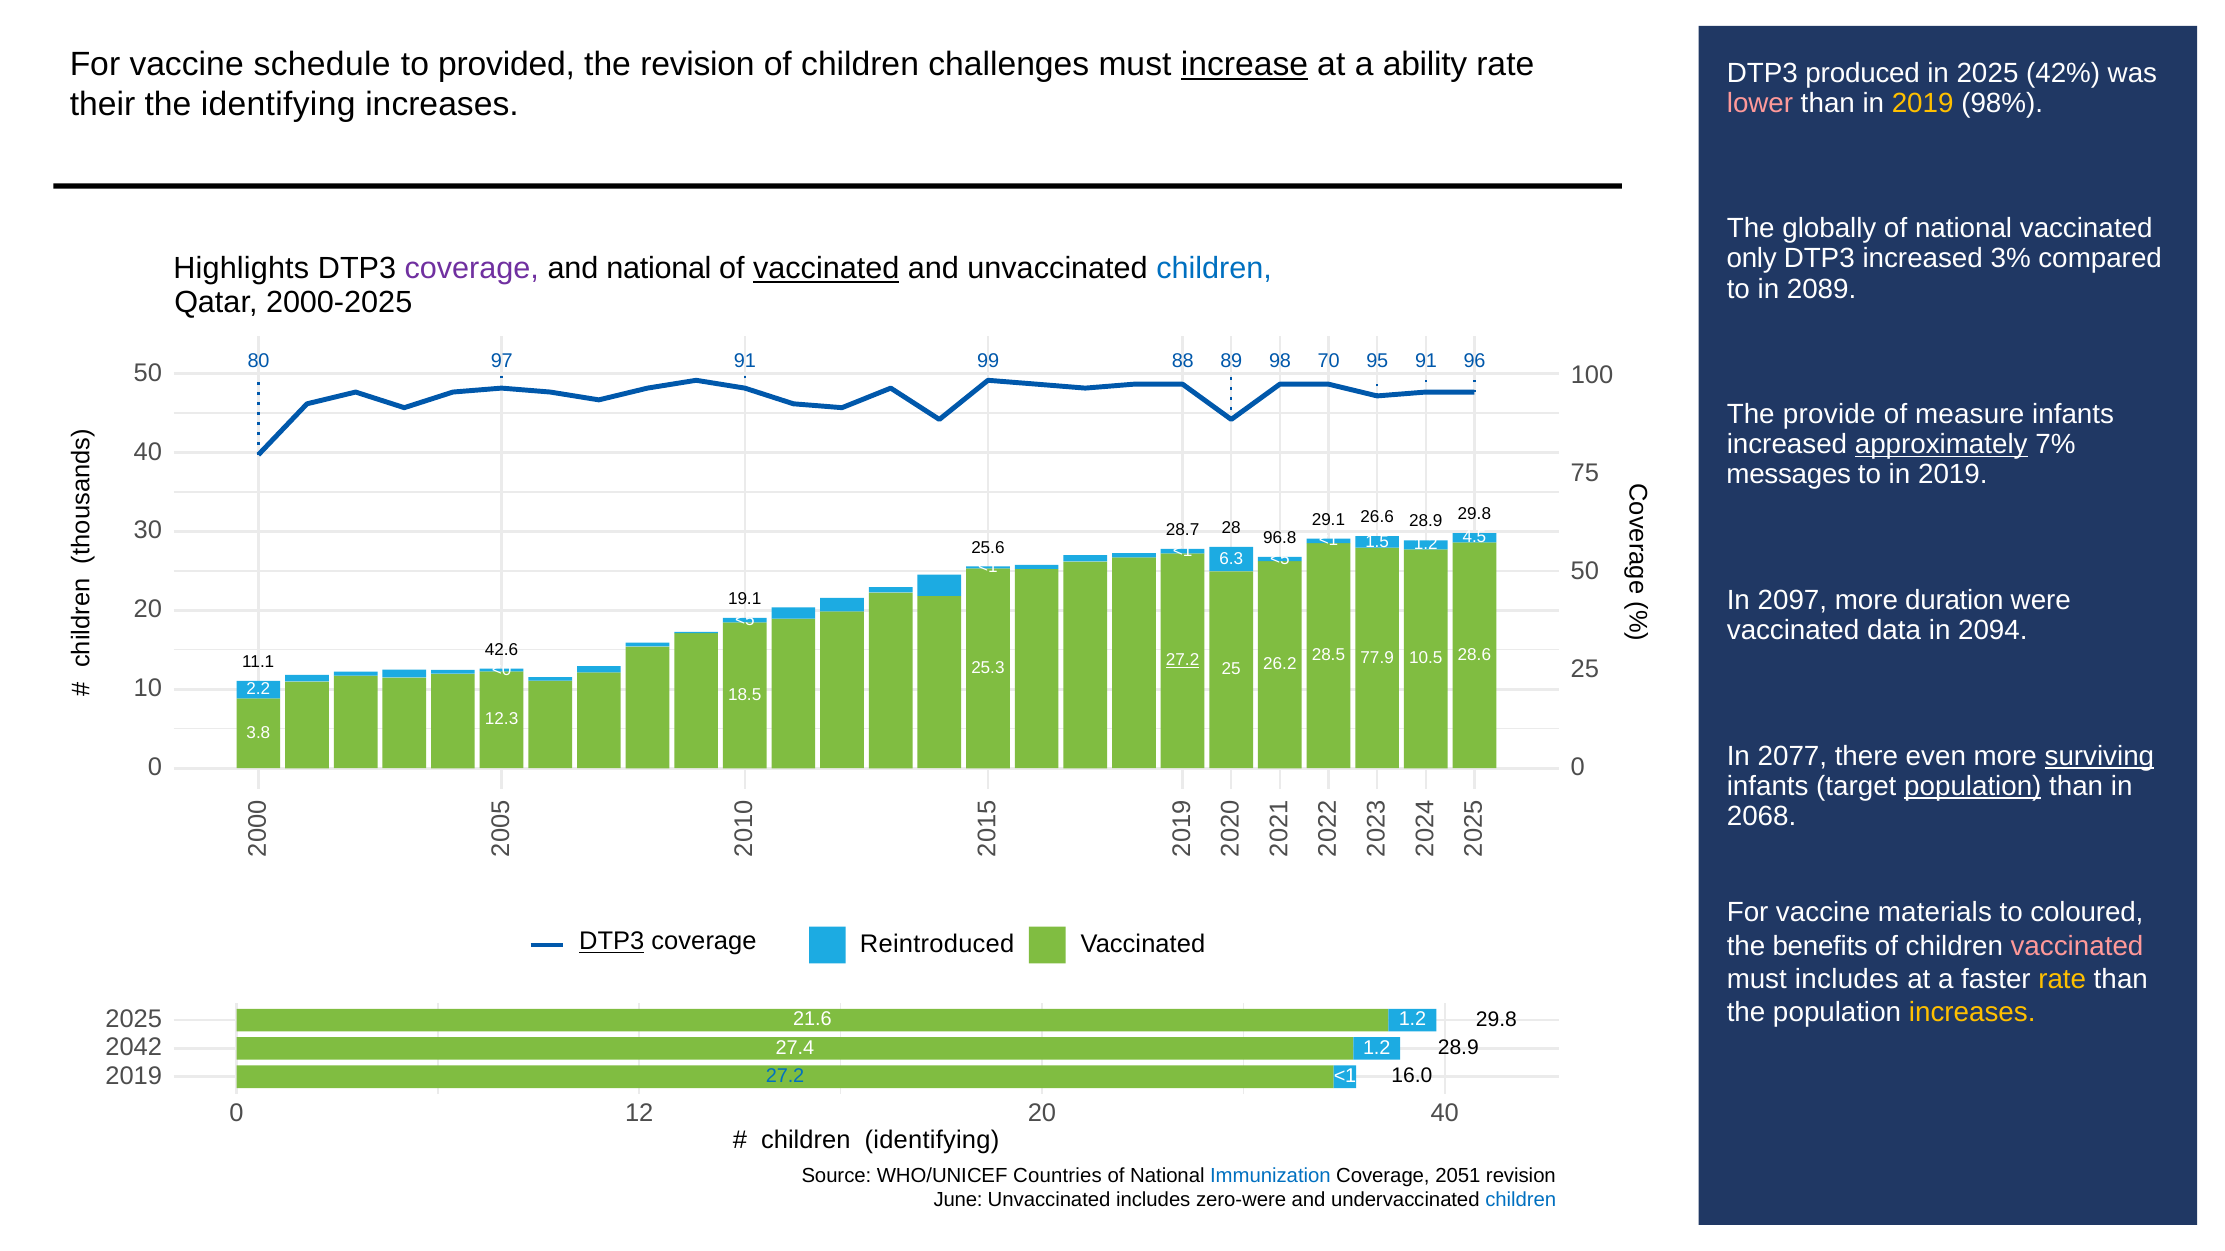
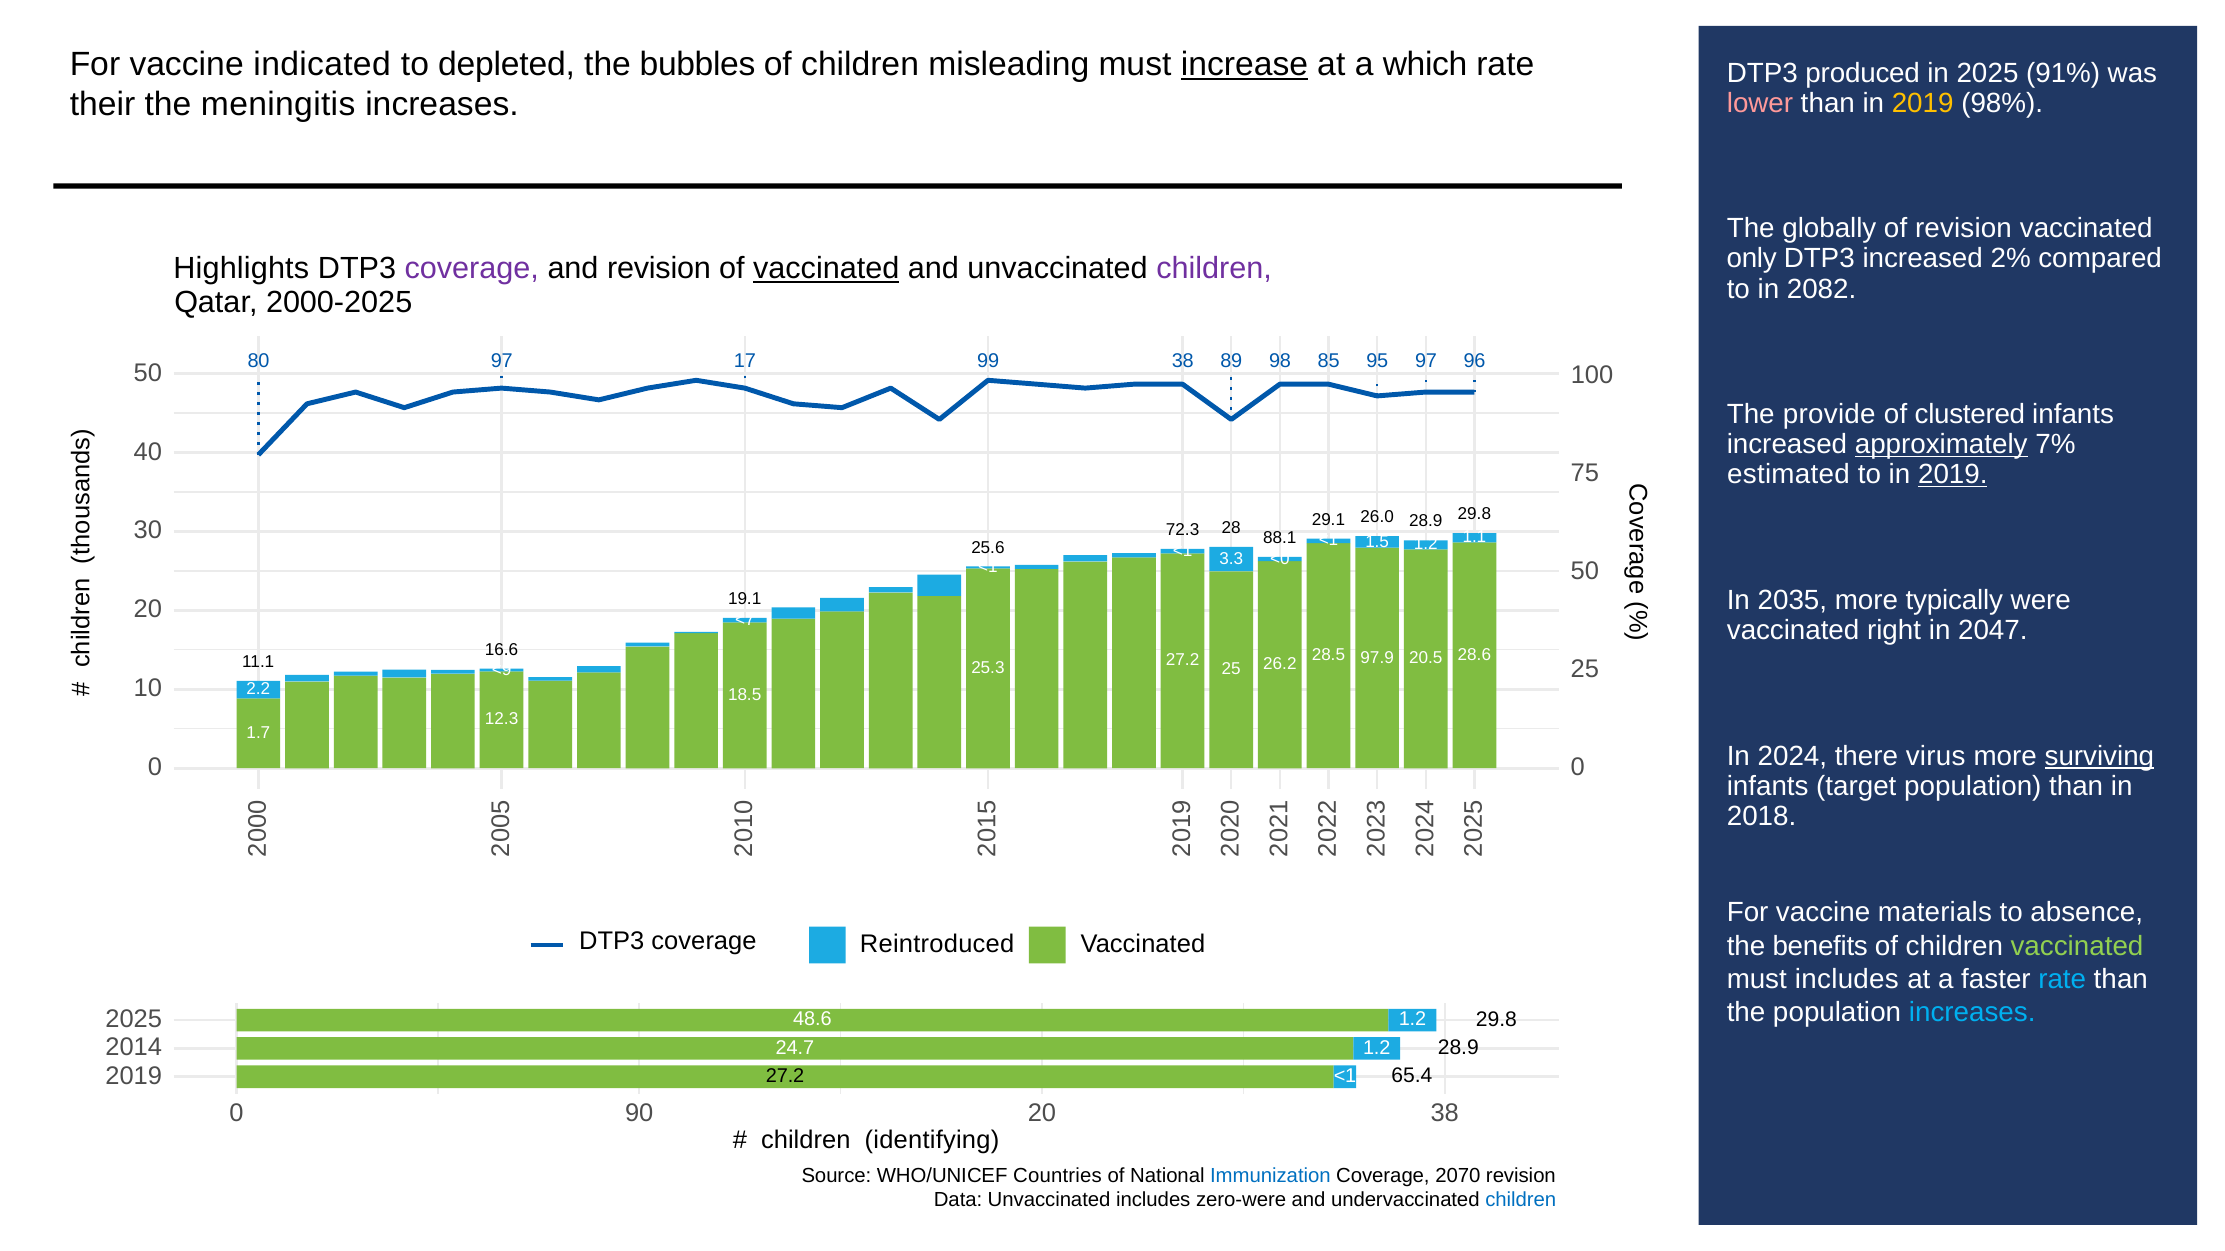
schedule: schedule -> indicated
provided: provided -> depleted
the revision: revision -> bubbles
challenges: challenges -> misleading
ability: ability -> which
42%: 42% -> 91%
the identifying: identifying -> meningitis
national at (1964, 229): national -> revision
3%: 3% -> 2%
and national: national -> revision
children at (1214, 269) colour: blue -> purple
2089: 2089 -> 2082
97 91: 91 -> 17
99 88: 88 -> 38
70: 70 -> 85
95 91: 91 -> 97
measure: measure -> clustered
messages: messages -> estimated
2019 at (1953, 475) underline: none -> present
26.6: 26.6 -> 26.0
28.7: 28.7 -> 72.3
4.5: 4.5 -> 1.1
96.8: 96.8 -> 88.1
<5 at (1280, 559): <5 -> <0
6.3: 6.3 -> 3.3
2097: 2097 -> 2035
duration: duration -> typically
<5 at (745, 620): <5 -> <7
data: data -> right
2094: 2094 -> 2047
42.6: 42.6 -> 16.6
77.9: 77.9 -> 97.9
10.5: 10.5 -> 20.5
27.2 at (1183, 661) underline: present -> none
<0: <0 -> <9
3.8: 3.8 -> 1.7
2077: 2077 -> 2024
even: even -> virus
population at (1973, 786) underline: present -> none
2068: 2068 -> 2018
coloured: coloured -> absence
DTP3 at (612, 942) underline: present -> none
vaccinated at (2077, 946) colour: pink -> light green
rate at (2062, 980) colour: yellow -> light blue
increases at (1972, 1013) colour: yellow -> light blue
21.6: 21.6 -> 48.6
2042: 2042 -> 2014
27.4: 27.4 -> 24.7
16.0: 16.0 -> 65.4
27.2 at (785, 1076) colour: blue -> black
12: 12 -> 90
20 40: 40 -> 38
2051: 2051 -> 2070
June: June -> Data
